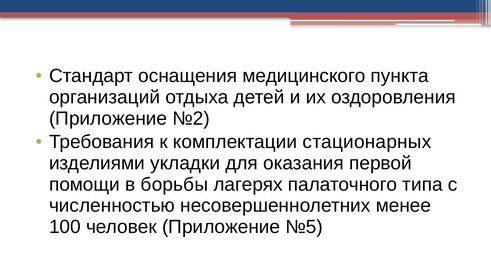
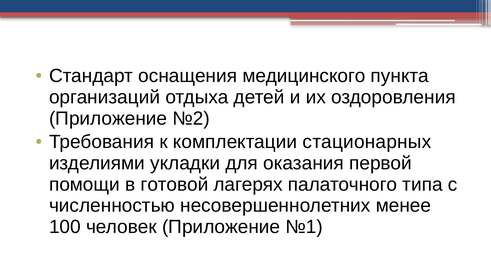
борьбы: борьбы -> готовой
№5: №5 -> №1
